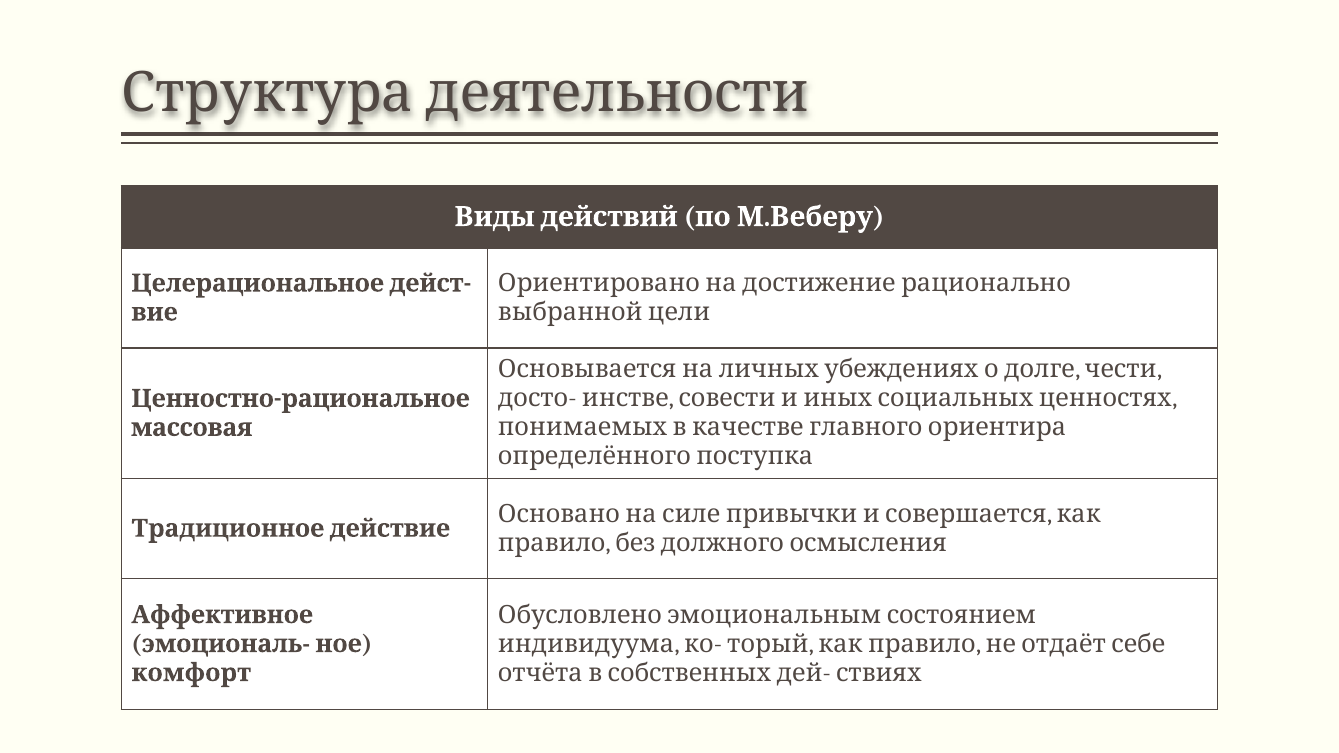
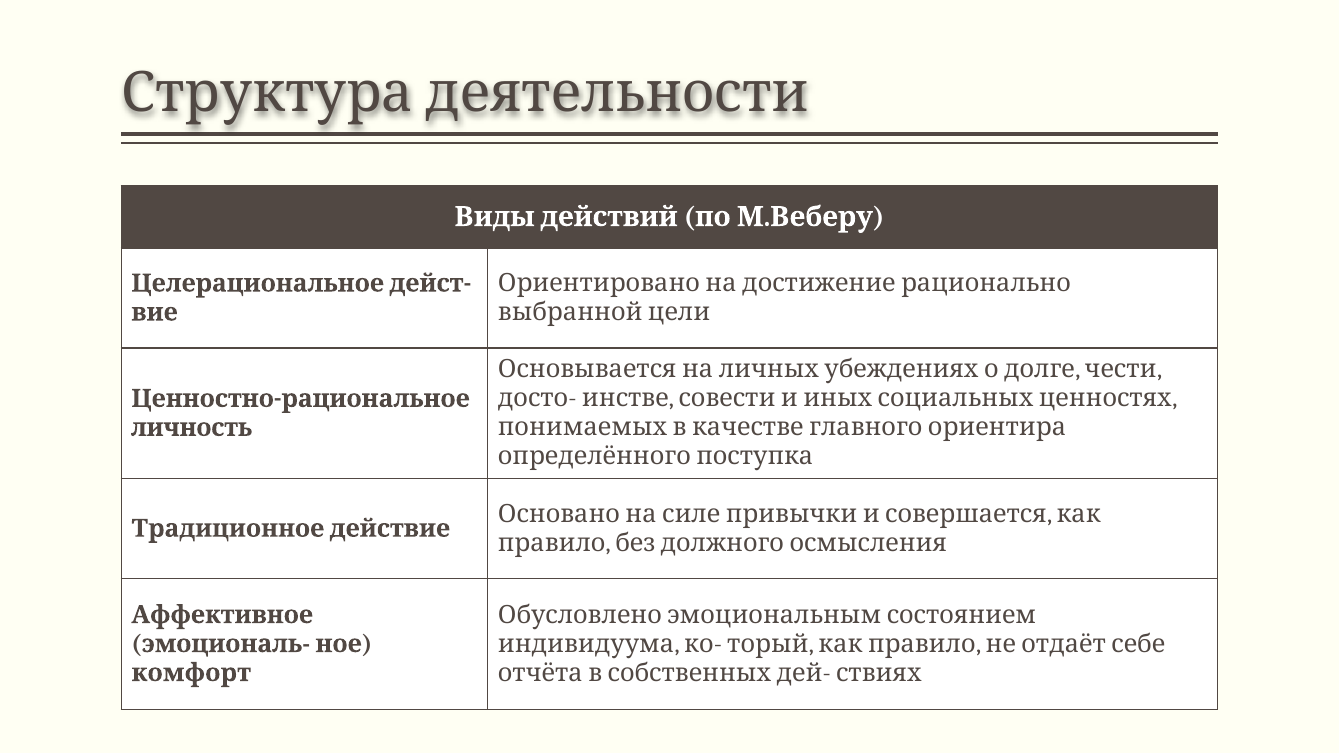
массовая: массовая -> личность
